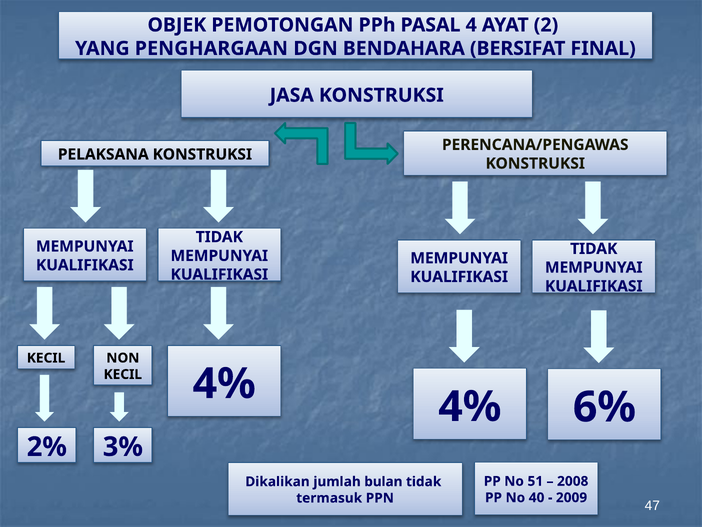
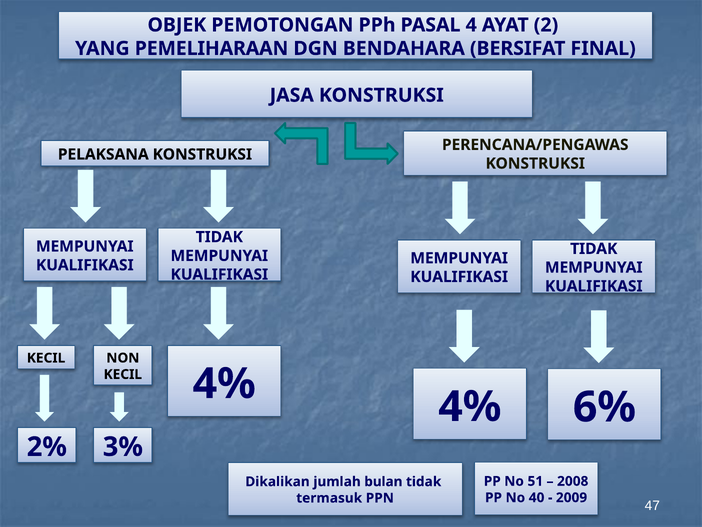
PENGHARGAAN: PENGHARGAAN -> PEMELIHARAAN
